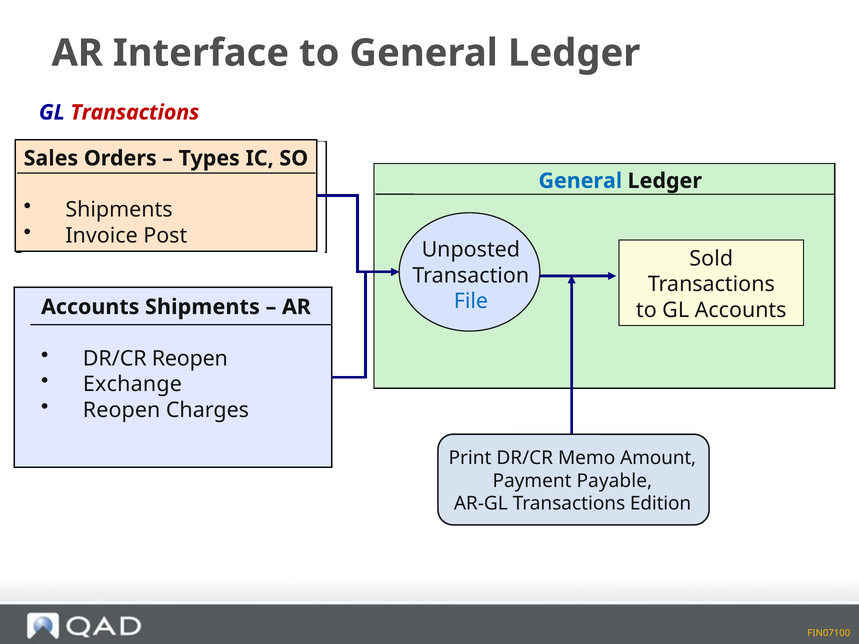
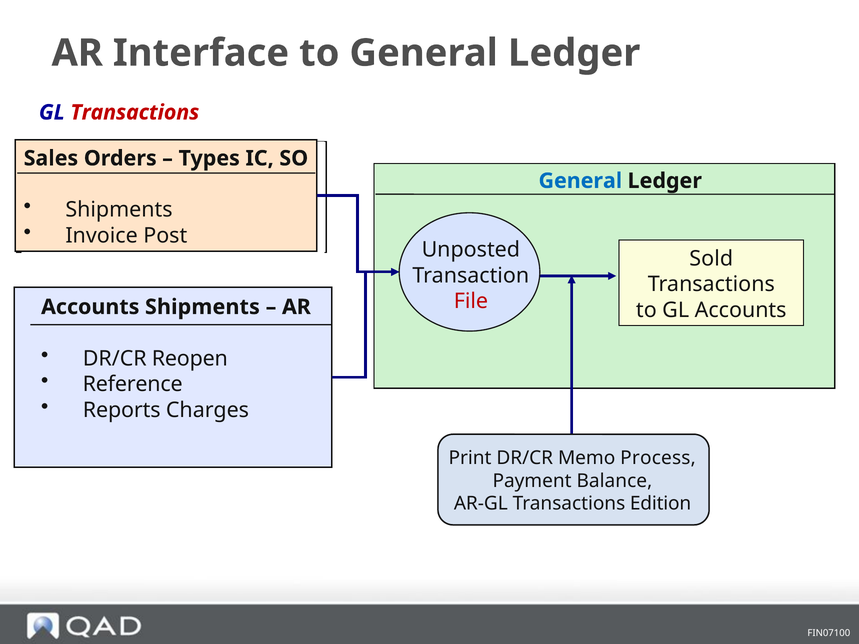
File colour: blue -> red
Exchange: Exchange -> Reference
Reopen at (122, 410): Reopen -> Reports
Amount: Amount -> Process
Payable: Payable -> Balance
FIN07100 colour: yellow -> white
